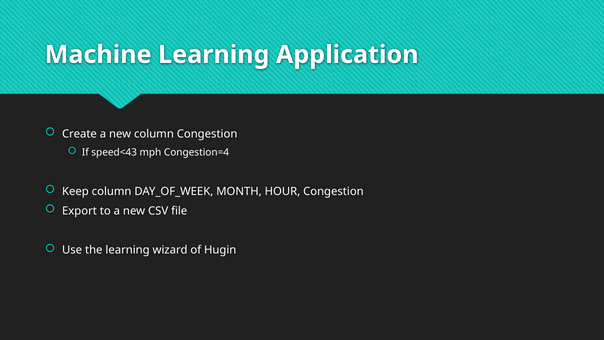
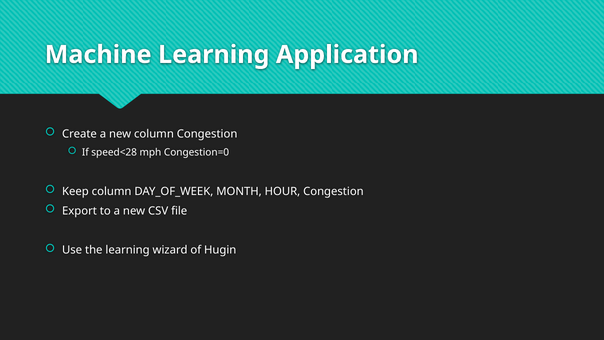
speed<43: speed<43 -> speed<28
Congestion=4: Congestion=4 -> Congestion=0
